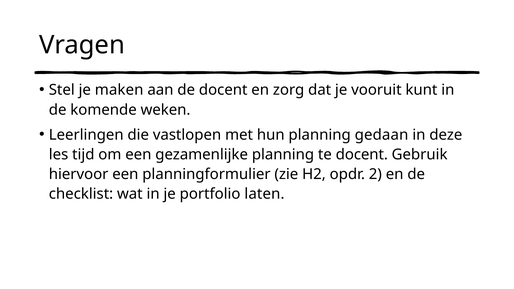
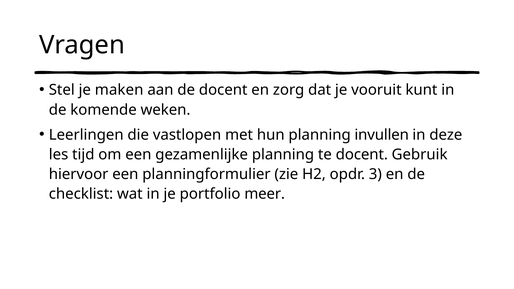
gedaan: gedaan -> invullen
2: 2 -> 3
laten: laten -> meer
